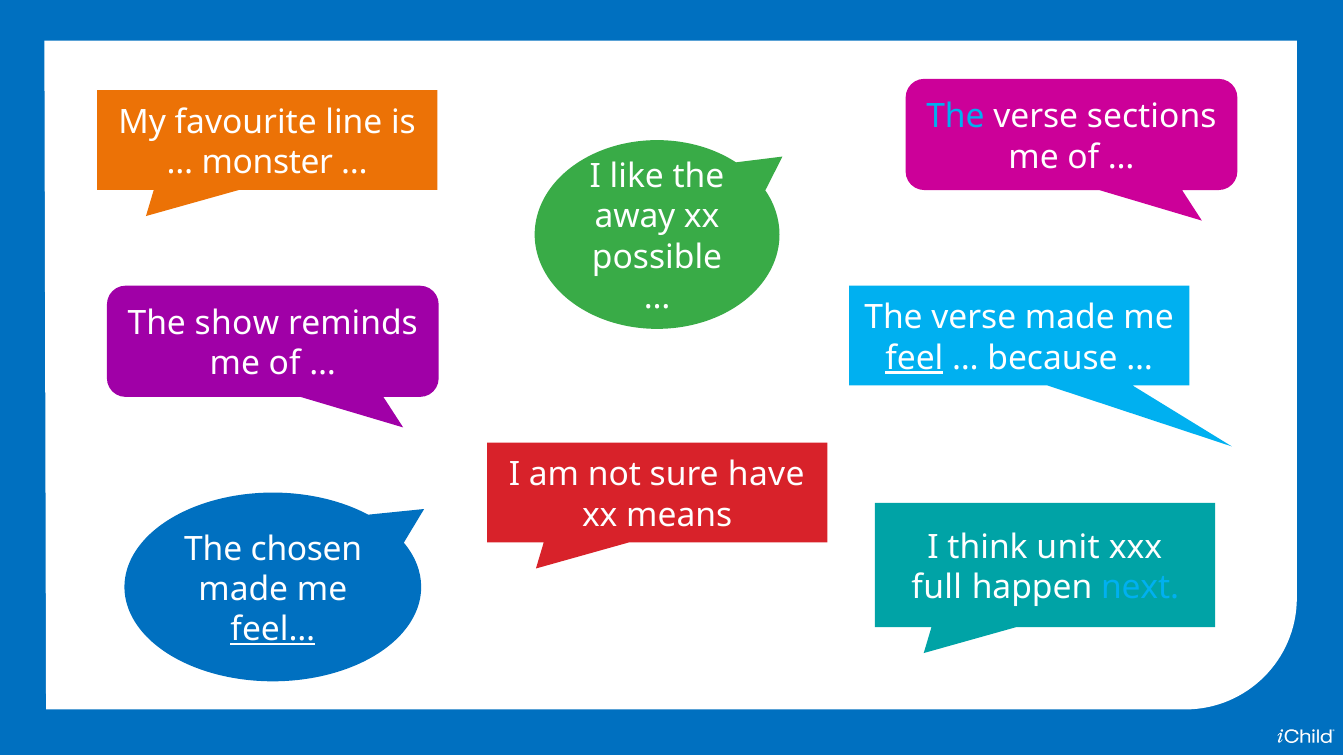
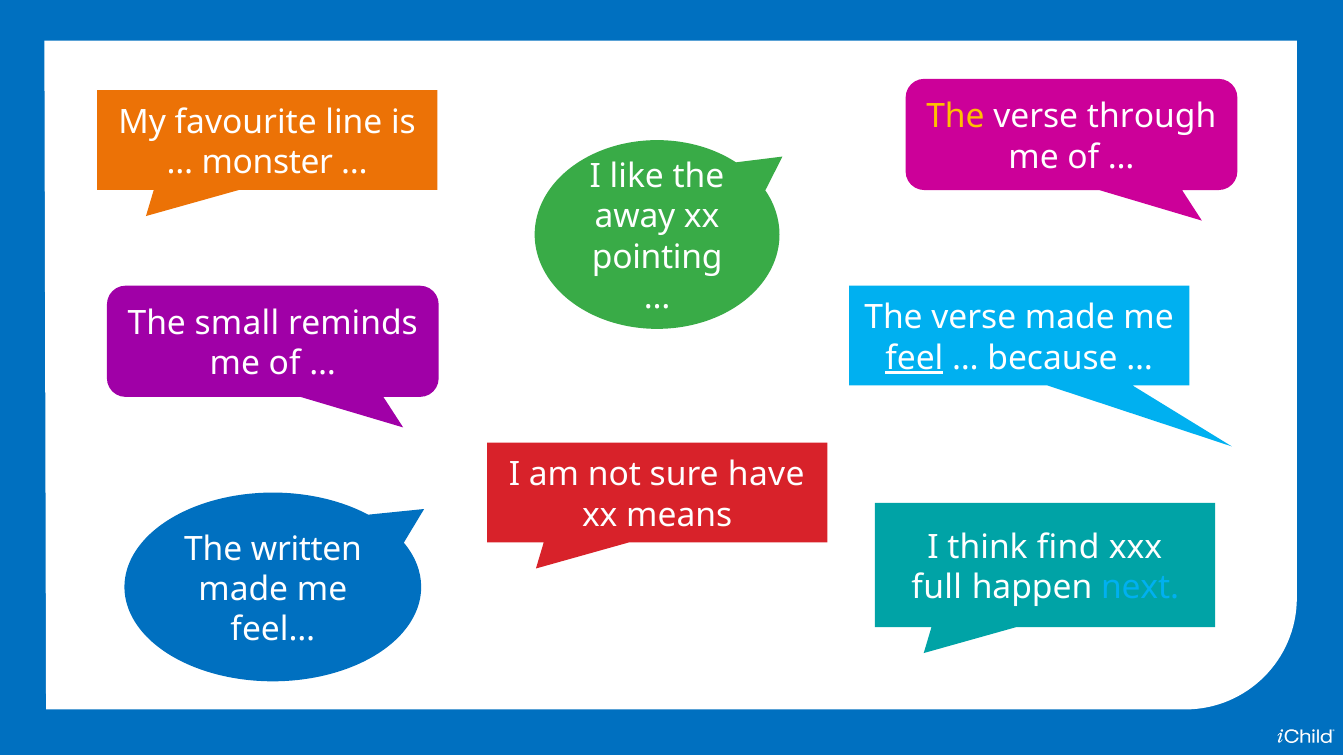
The at (955, 117) colour: light blue -> yellow
sections: sections -> through
possible: possible -> pointing
show: show -> small
unit: unit -> find
chosen: chosen -> written
feel… underline: present -> none
